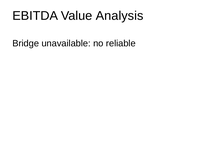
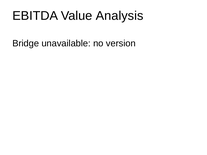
reliable: reliable -> version
